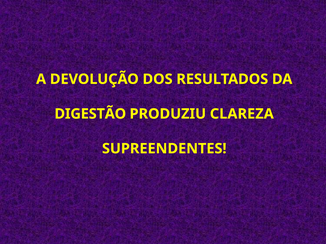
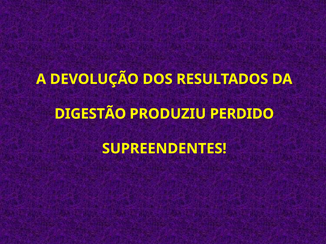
CLAREZA: CLAREZA -> PERDIDO
